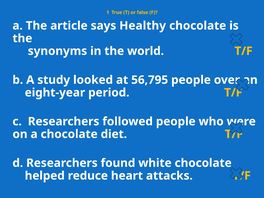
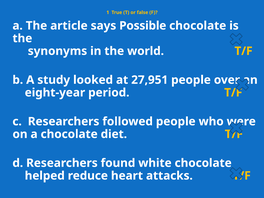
Healthy: Healthy -> Possible
56,795: 56,795 -> 27,951
